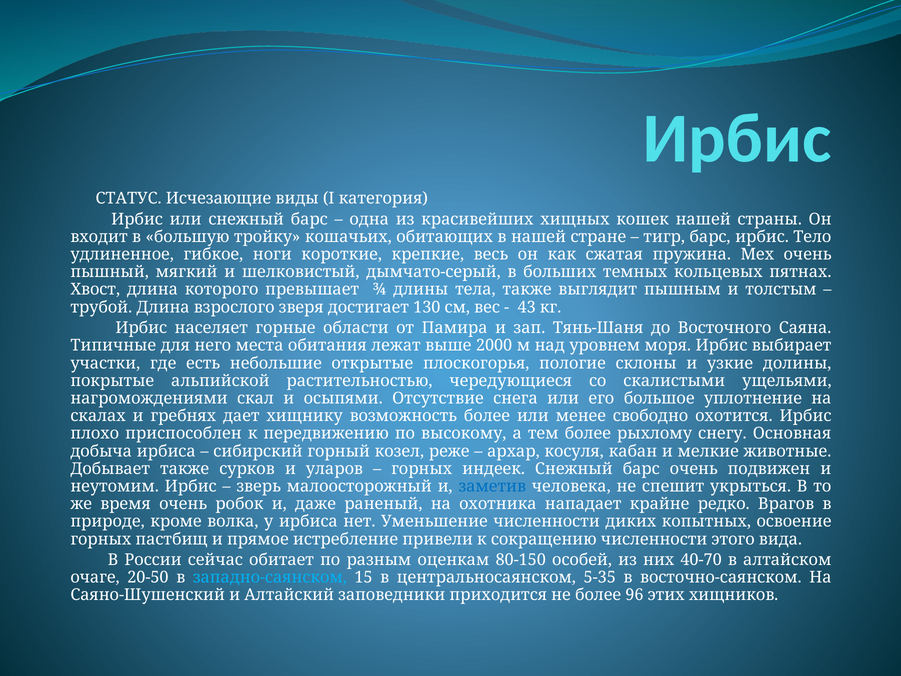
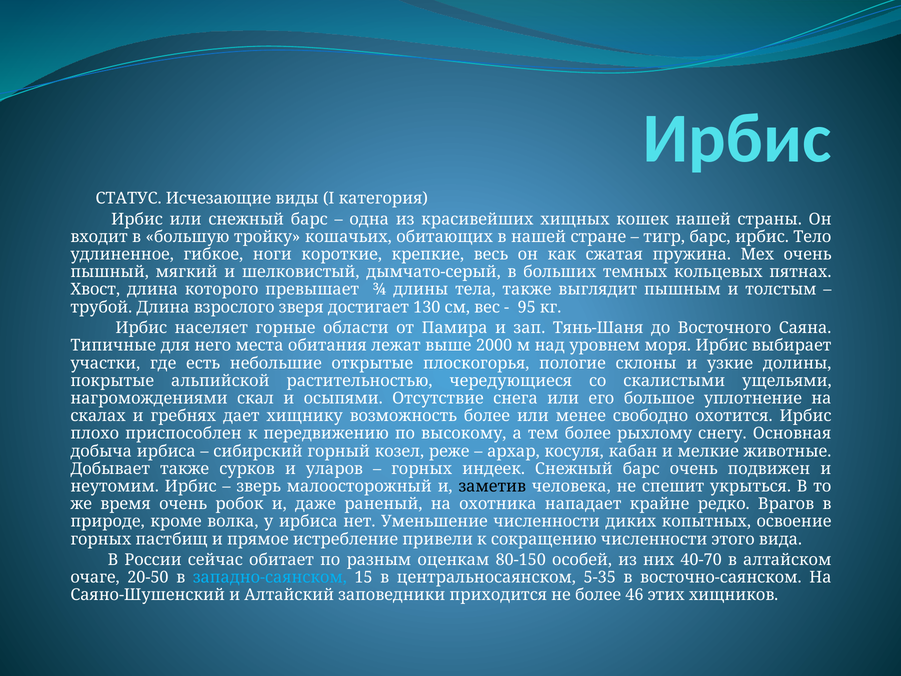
43: 43 -> 95
заметив colour: blue -> black
96: 96 -> 46
